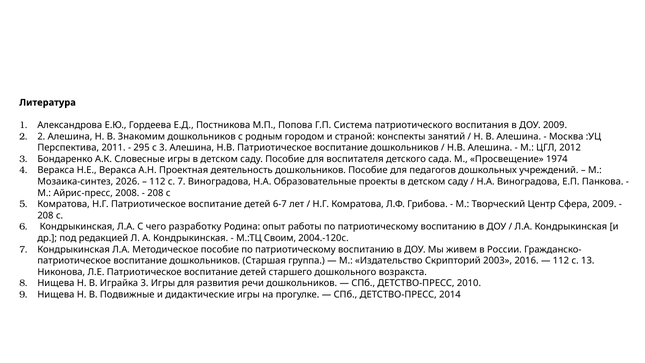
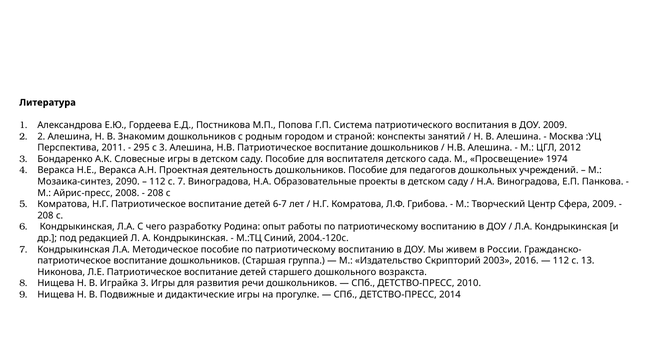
2026: 2026 -> 2090
Своим: Своим -> Синий
